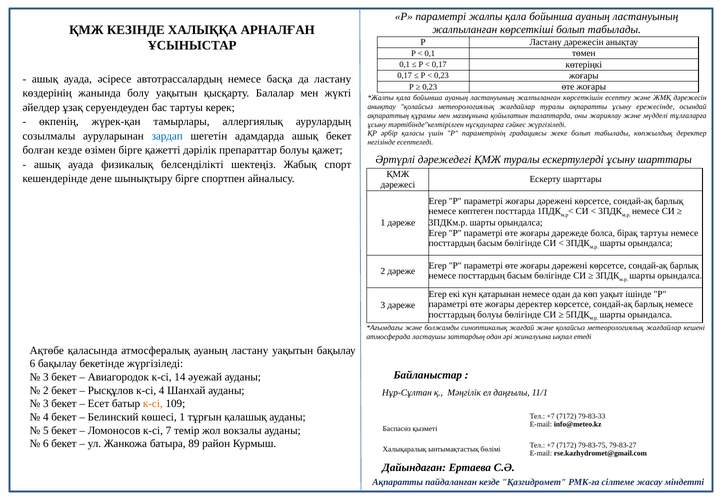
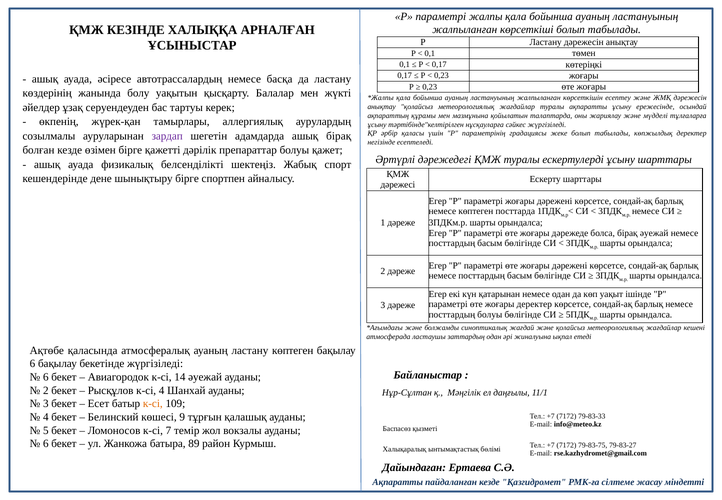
зардап colour: blue -> purple
ашық бекет: бекет -> бірақ
бірақ тартуы: тартуы -> әуежай
ластану уақытын: уақытын -> көптеген
3 at (46, 377): 3 -> 6
көшесі 1: 1 -> 9
